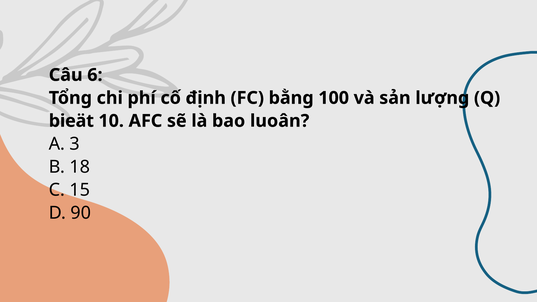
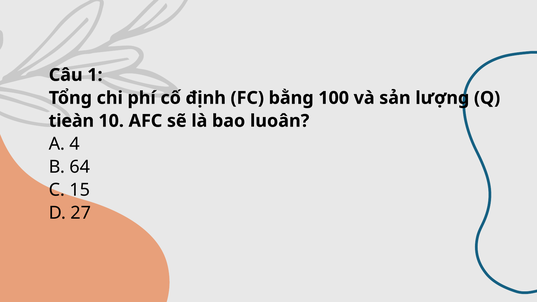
6: 6 -> 1
bieät: bieät -> tieàn
3: 3 -> 4
18: 18 -> 64
90: 90 -> 27
